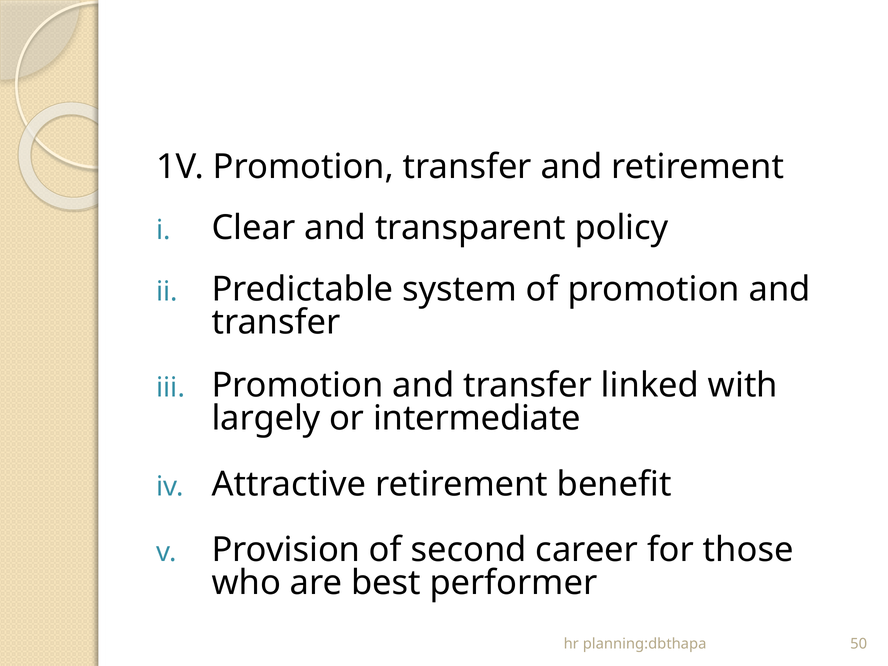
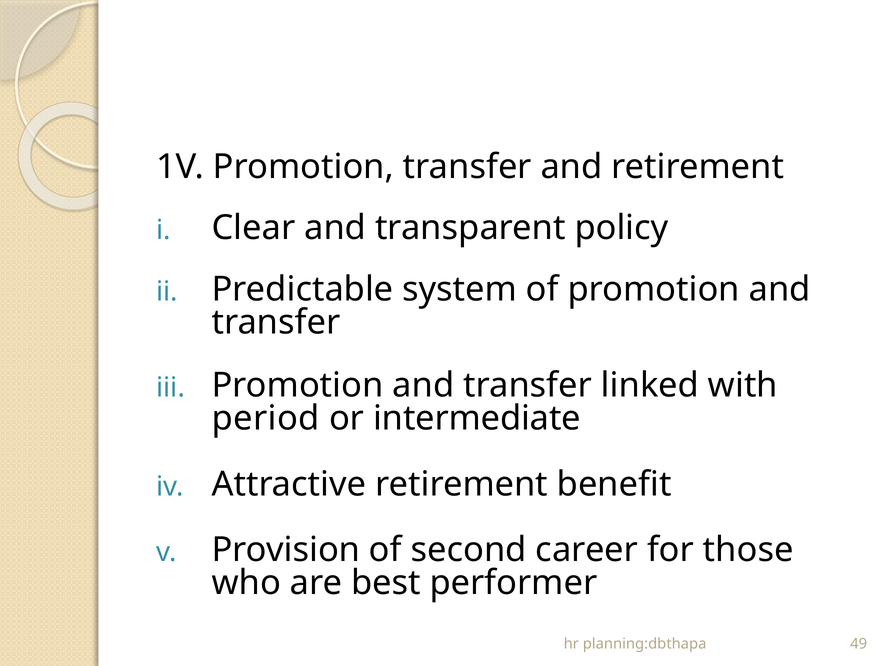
largely: largely -> period
50: 50 -> 49
